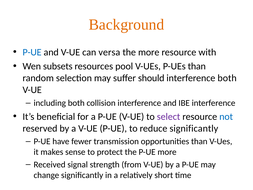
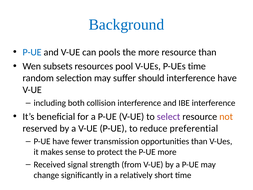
Background colour: orange -> blue
versa: versa -> pools
resource with: with -> than
P-UEs than: than -> time
interference both: both -> have
not colour: blue -> orange
reduce significantly: significantly -> preferential
